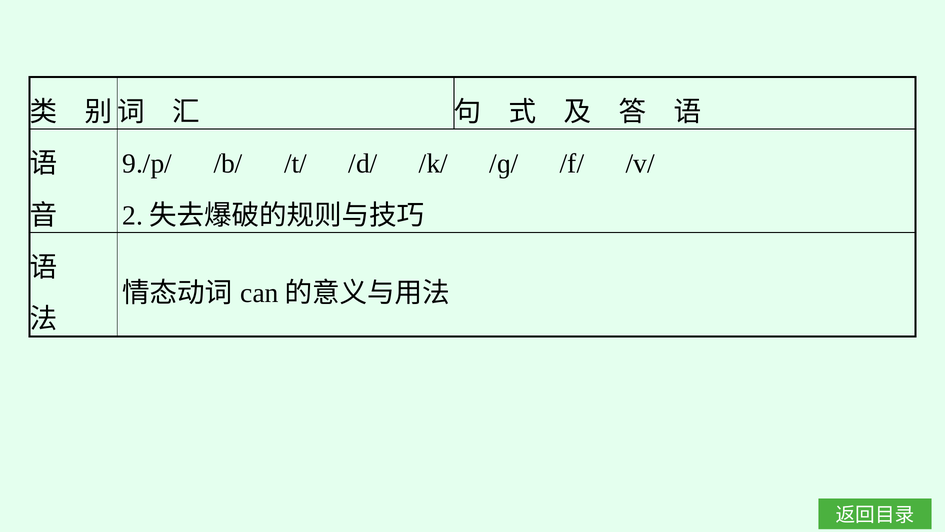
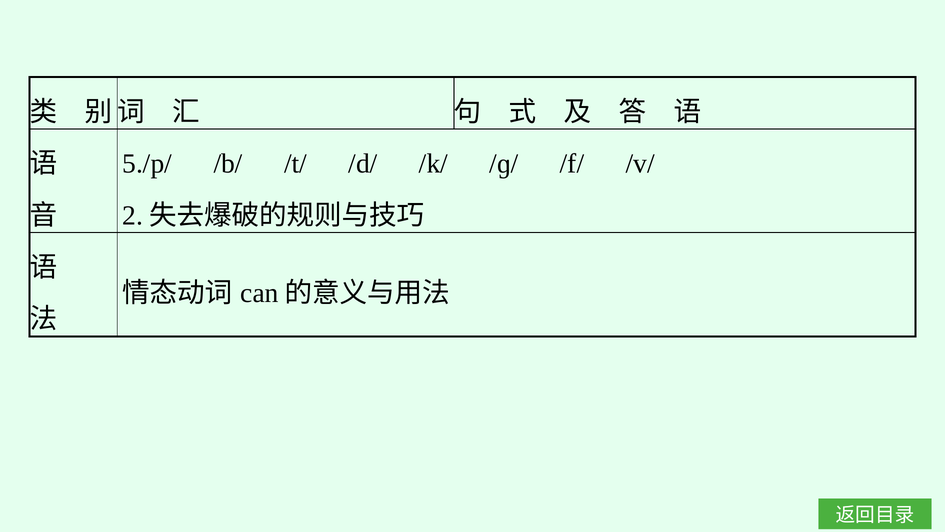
9./p/: 9./p/ -> 5./p/
